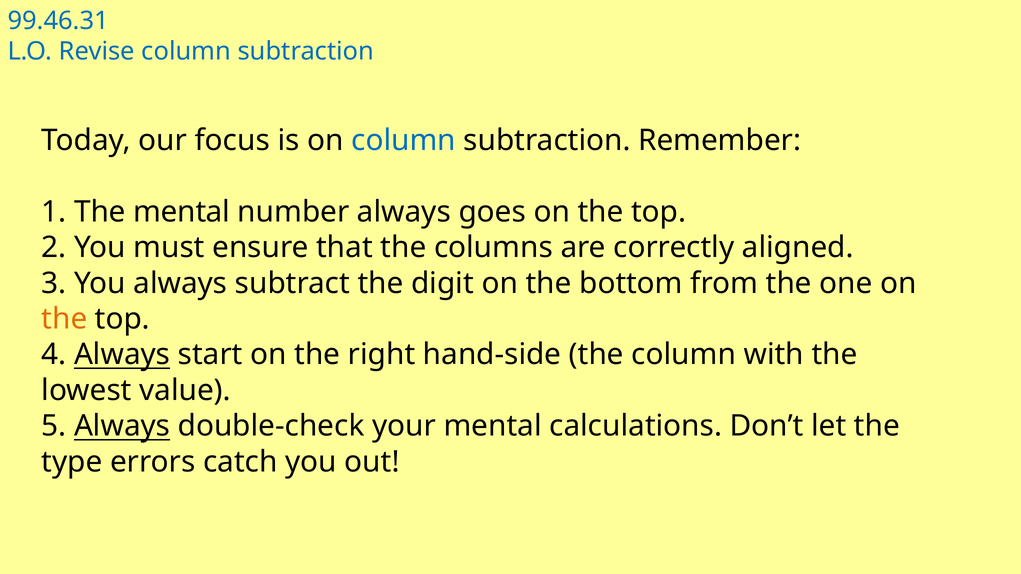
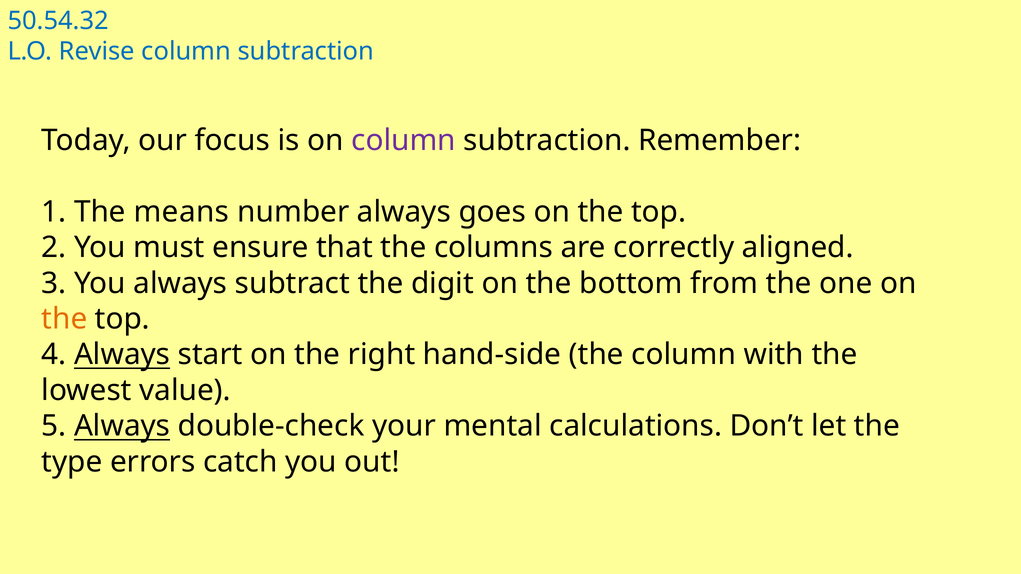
99.46.31: 99.46.31 -> 50.54.32
column at (404, 140) colour: blue -> purple
The mental: mental -> means
